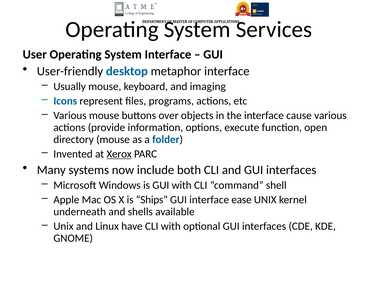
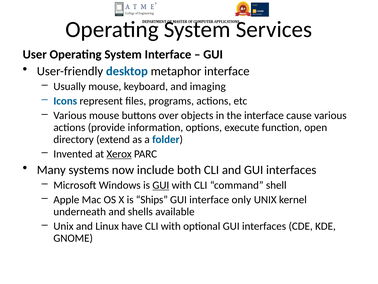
directory mouse: mouse -> extend
GUI at (161, 185) underline: none -> present
ease: ease -> only
